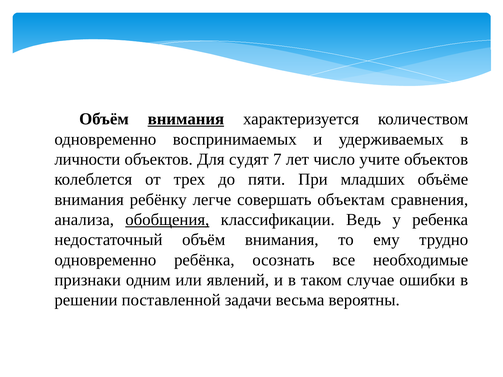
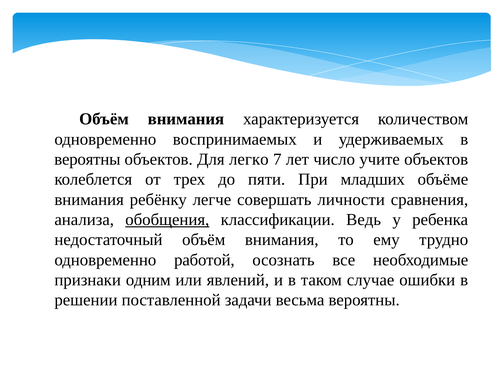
внимания at (186, 119) underline: present -> none
личности at (87, 159): личности -> вероятны
судят: судят -> легко
объектам: объектам -> личности
ребёнка: ребёнка -> работой
